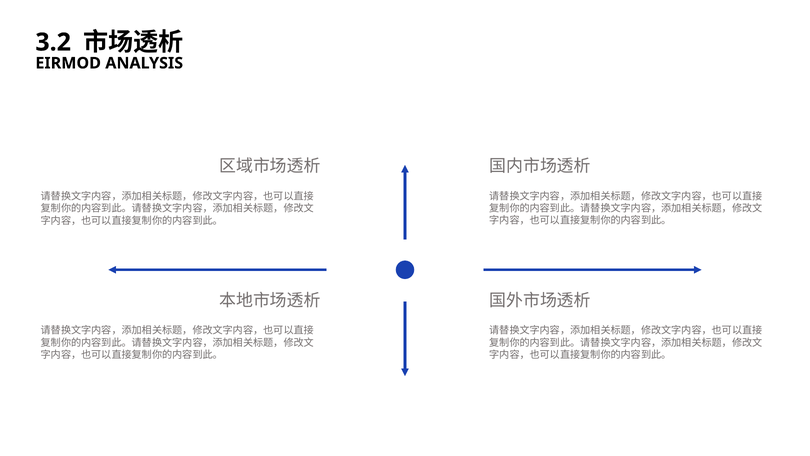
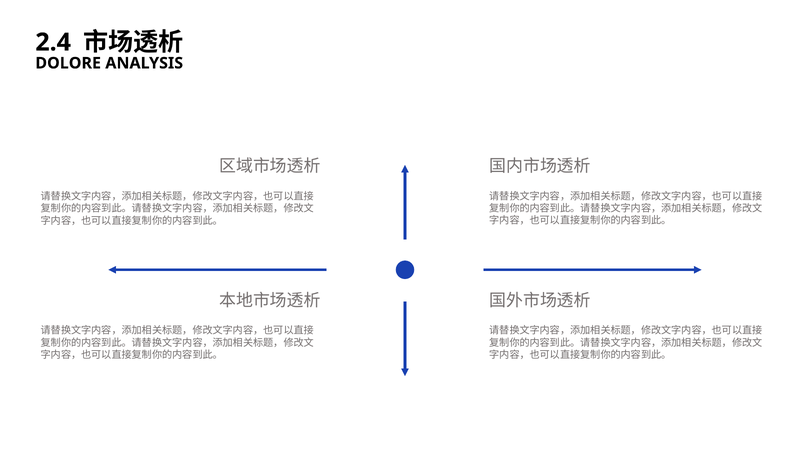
3.2: 3.2 -> 2.4
EIRMOD: EIRMOD -> DOLORE
